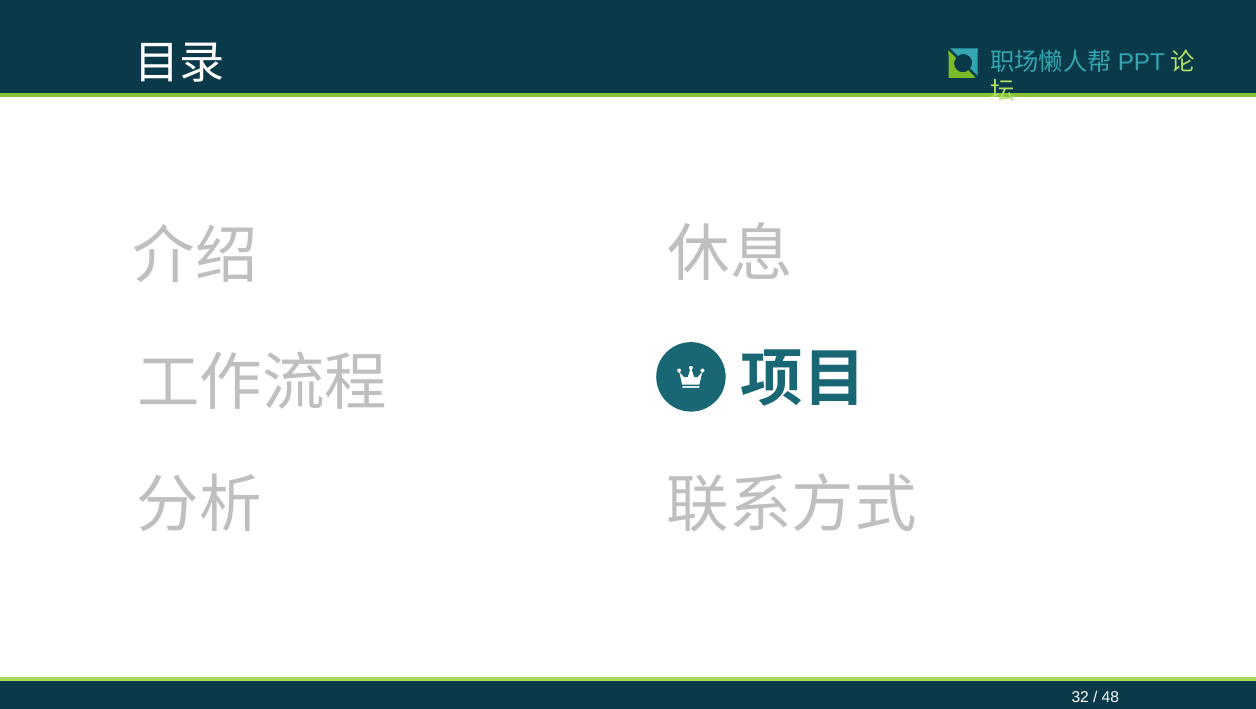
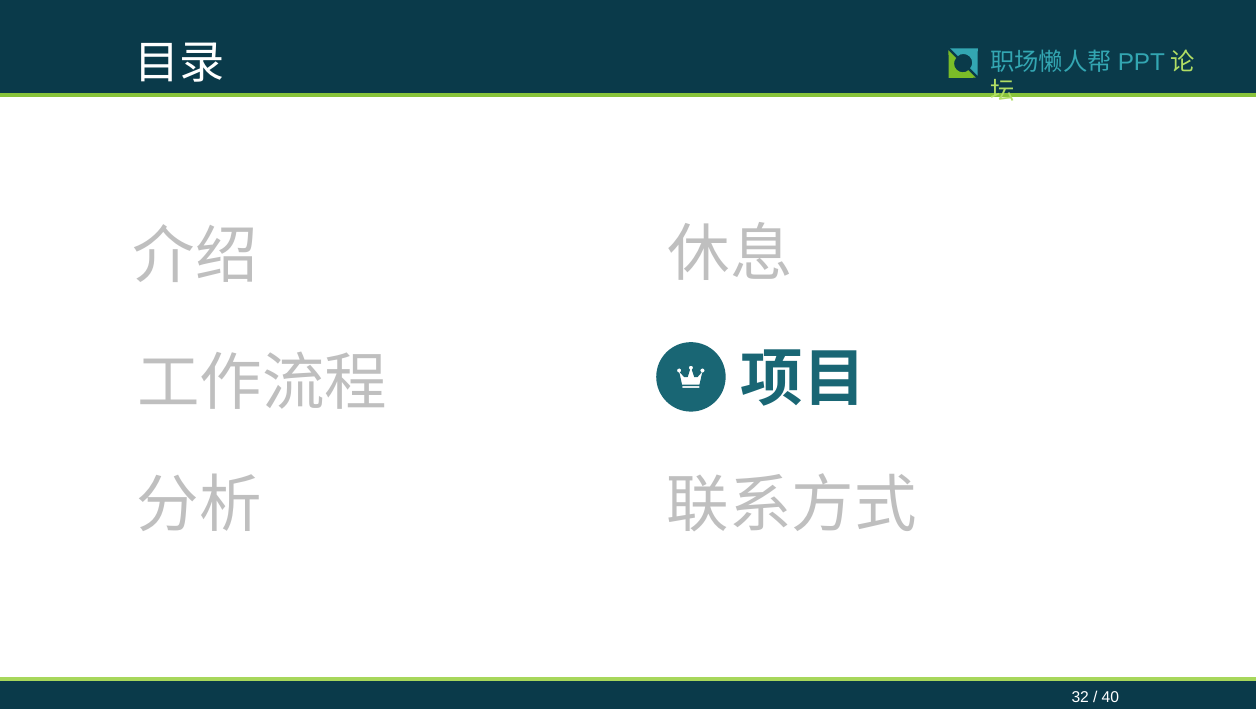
48: 48 -> 40
